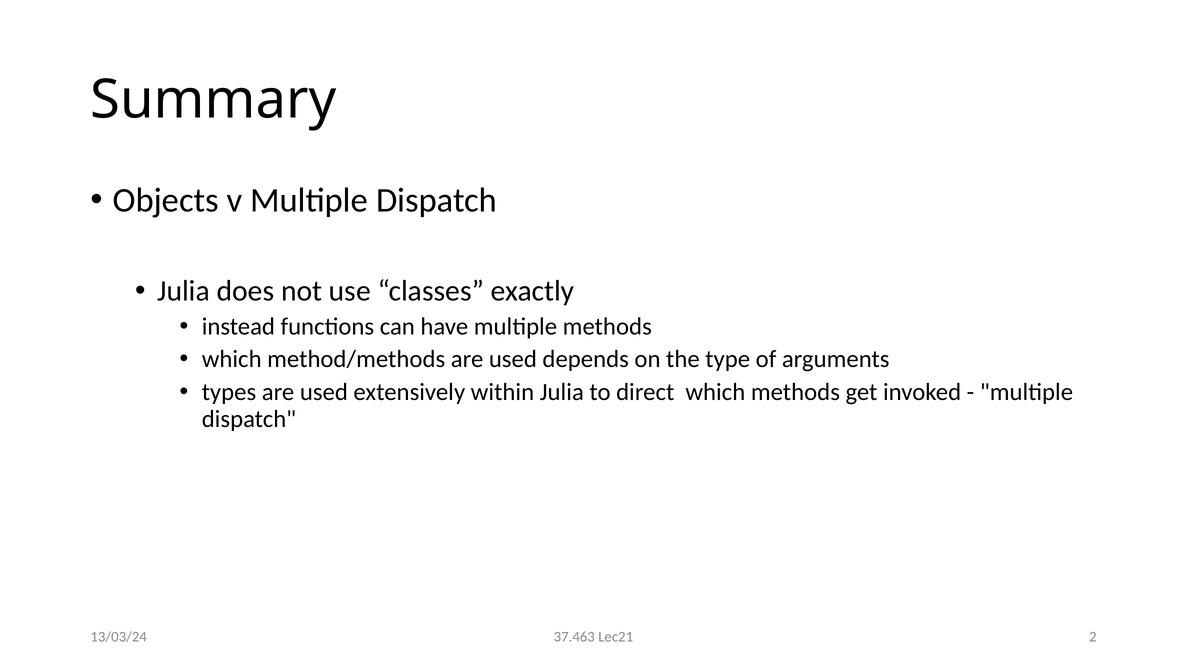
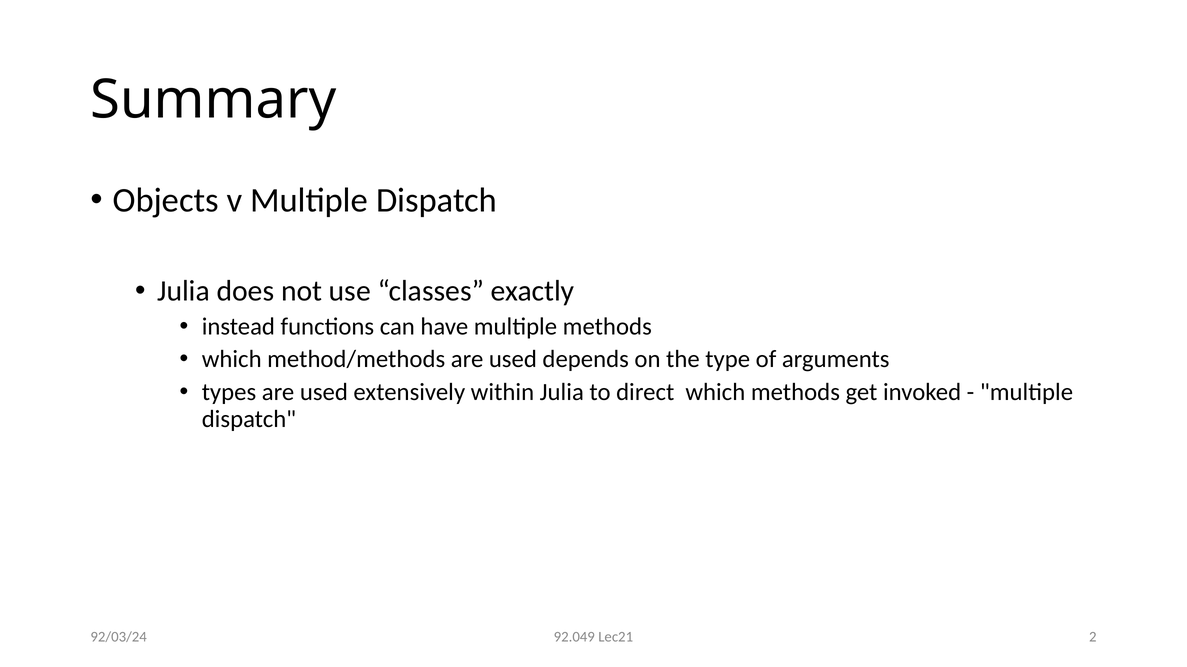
37.463: 37.463 -> 92.049
13/03/24: 13/03/24 -> 92/03/24
